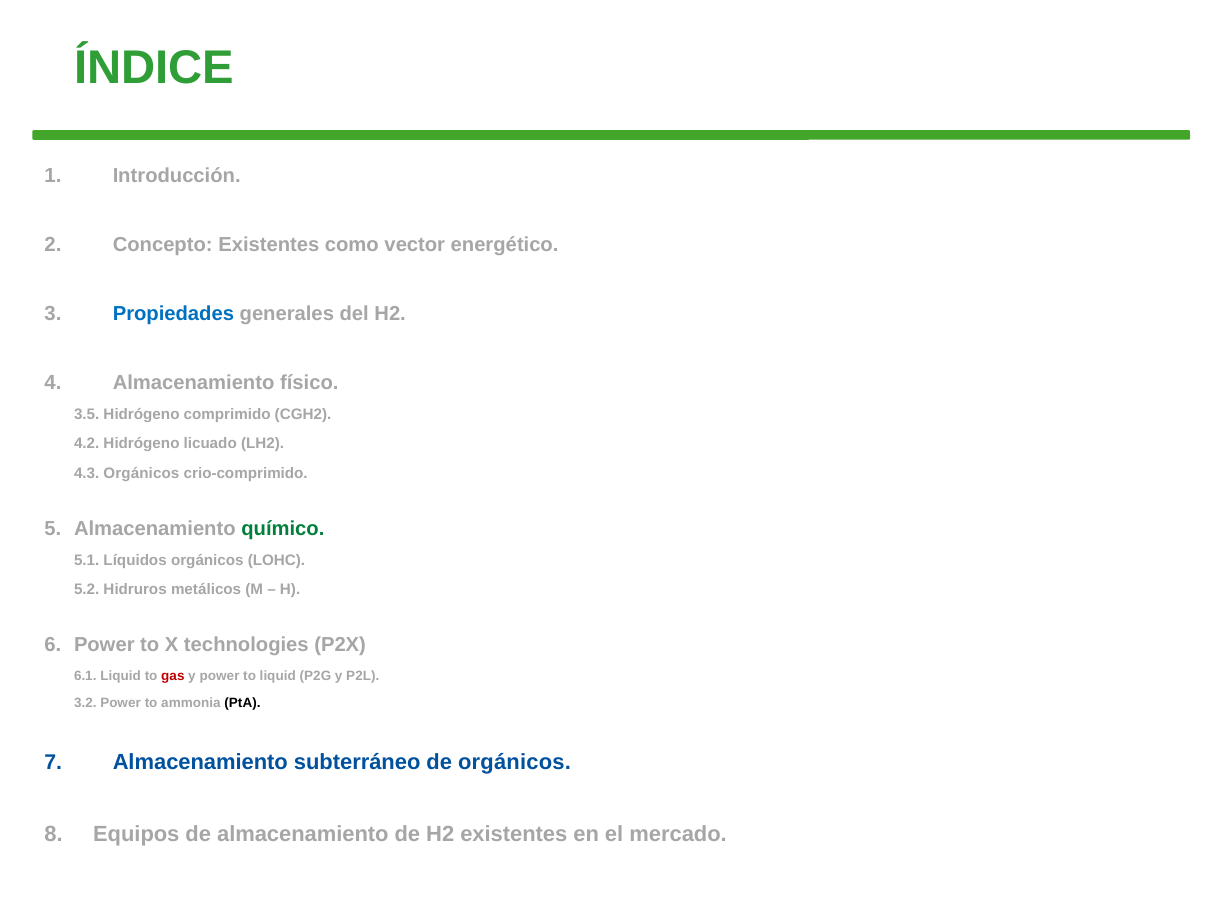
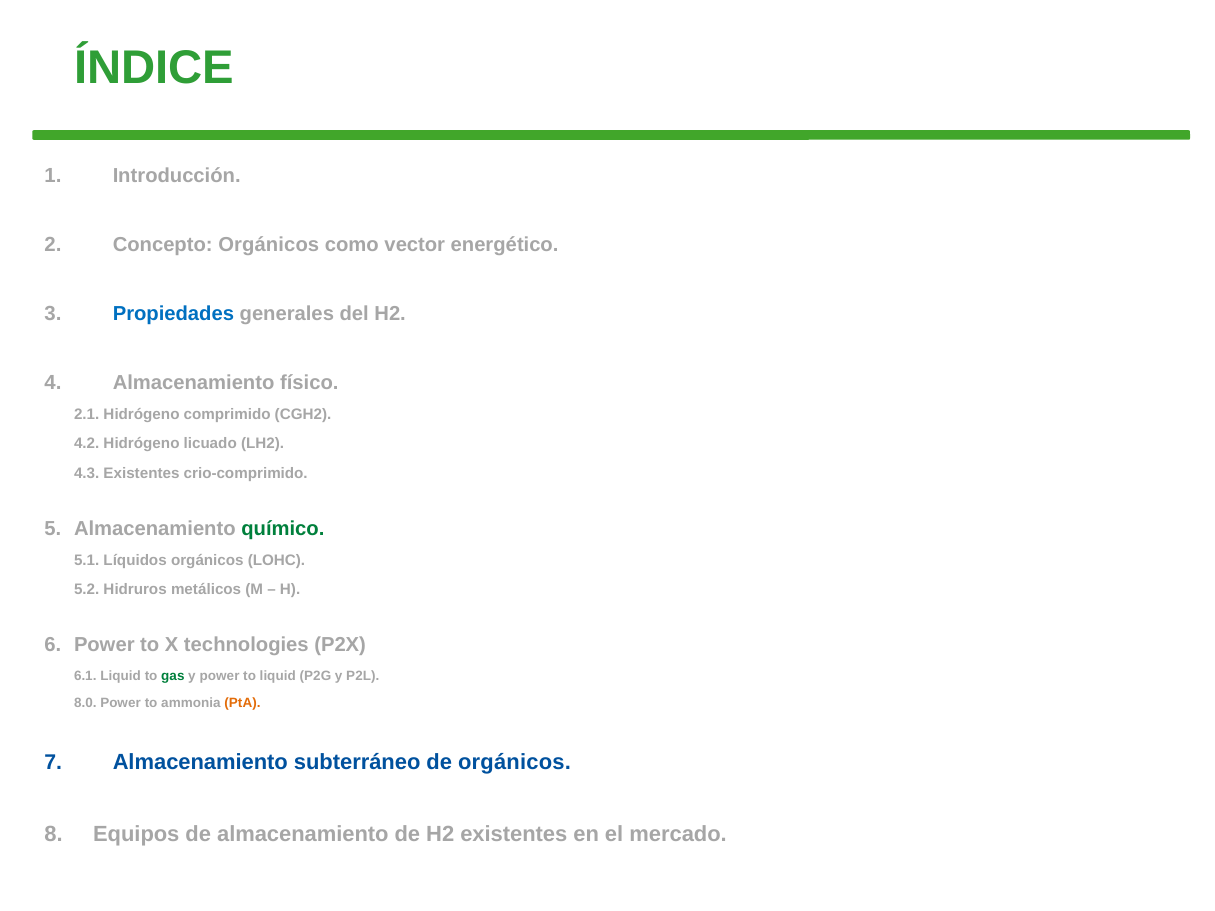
Concepto Existentes: Existentes -> Orgánicos
3.5: 3.5 -> 2.1
4.3 Orgánicos: Orgánicos -> Existentes
gas colour: red -> green
3.2: 3.2 -> 8.0
PtA colour: black -> orange
